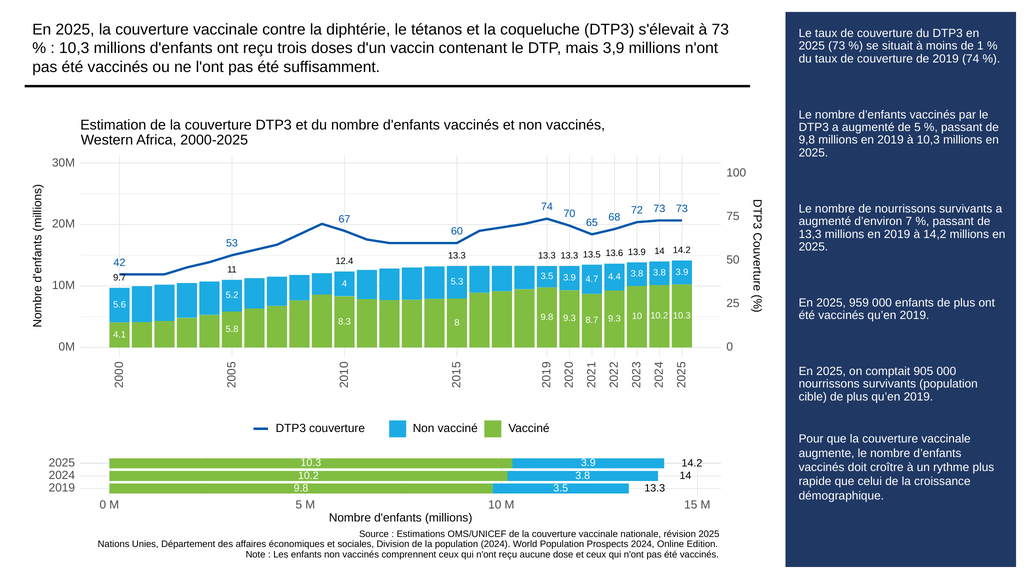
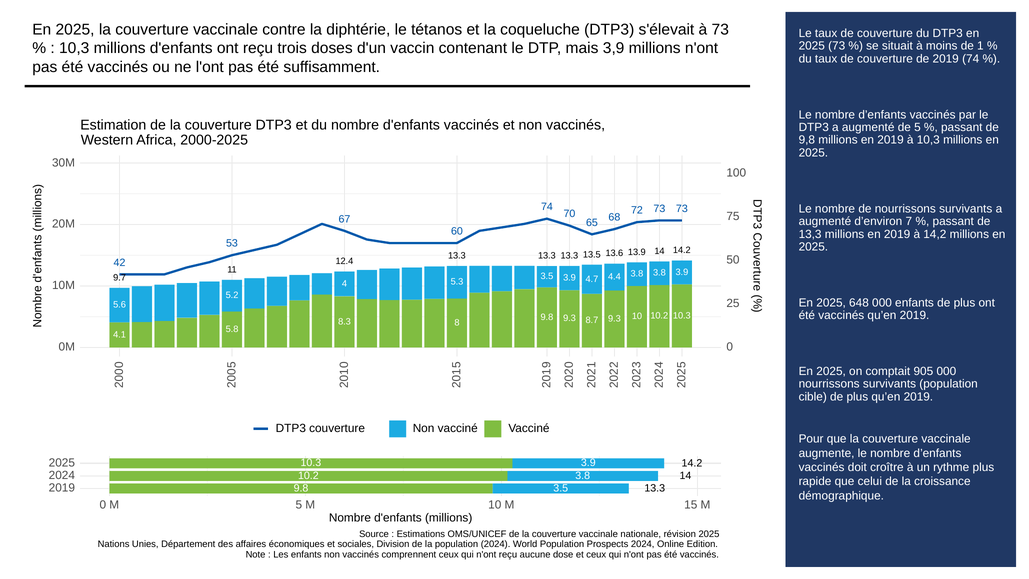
959: 959 -> 648
